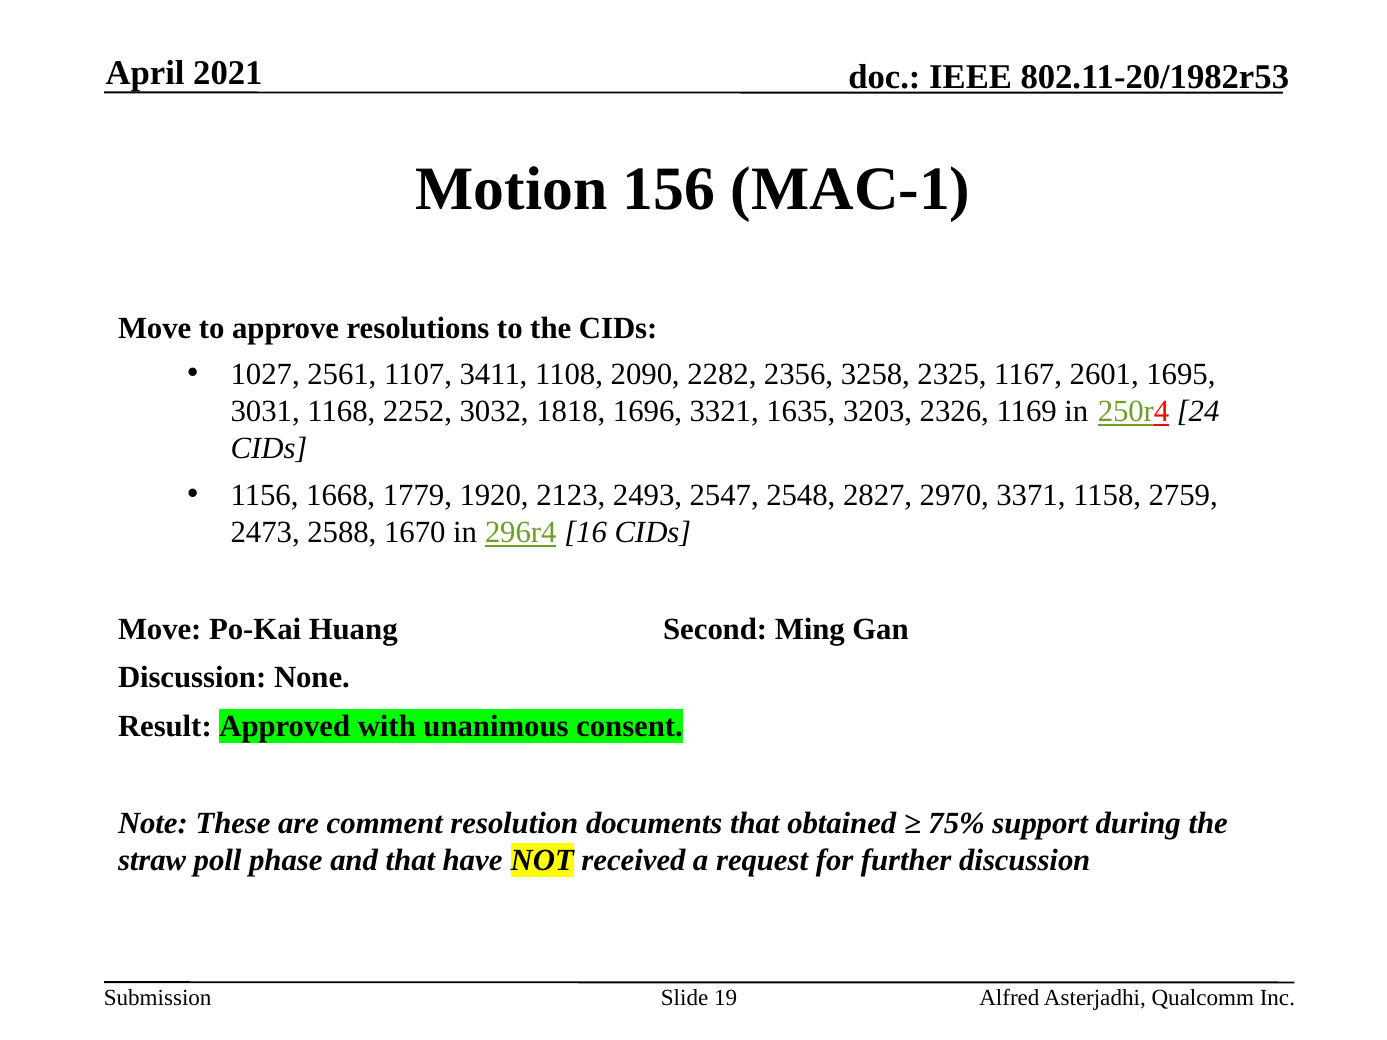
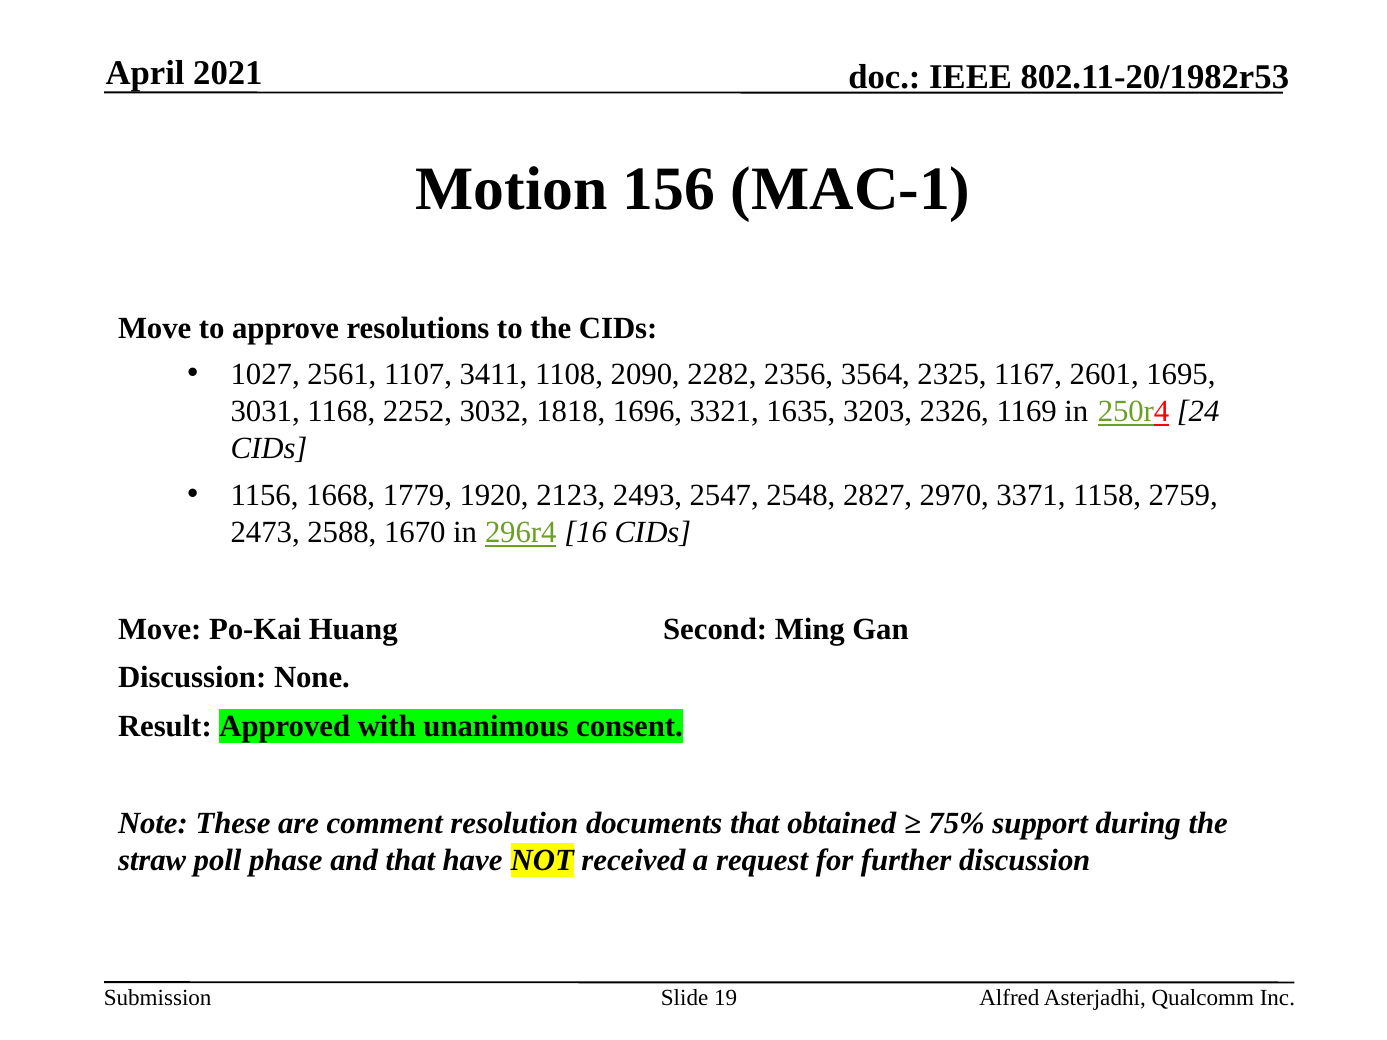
3258: 3258 -> 3564
